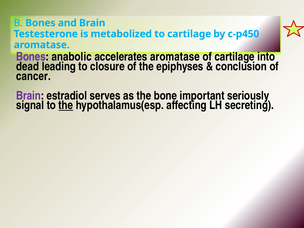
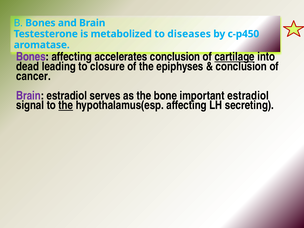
to cartilage: cartilage -> diseases
Bones anabolic: anabolic -> affecting
accelerates aromatase: aromatase -> conclusion
cartilage at (235, 57) underline: none -> present
important seriously: seriously -> estradiol
